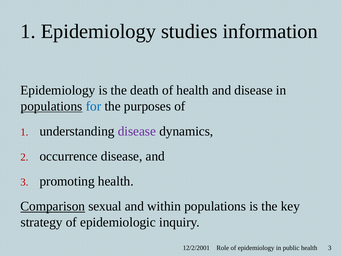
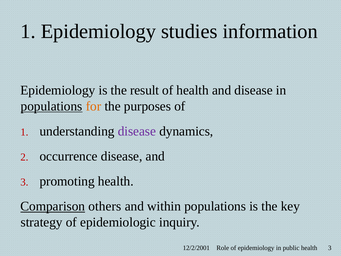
death: death -> result
for colour: blue -> orange
sexual: sexual -> others
